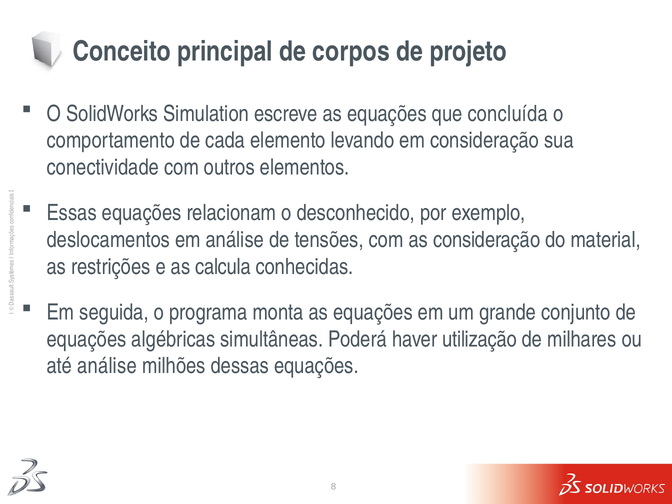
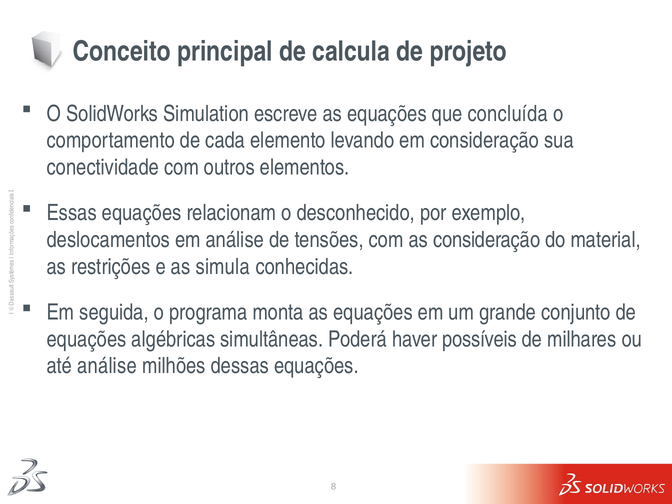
corpos: corpos -> calcula
calcula: calcula -> simula
utilização: utilização -> possíveis
